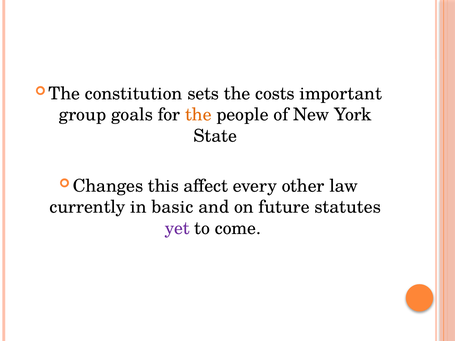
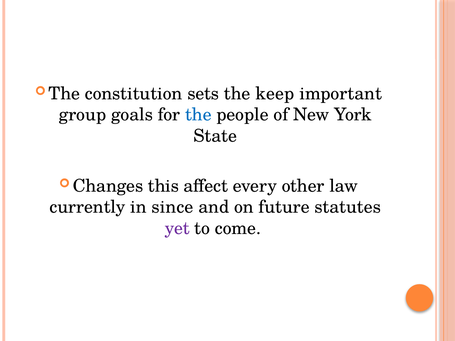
costs: costs -> keep
the at (198, 115) colour: orange -> blue
basic: basic -> since
